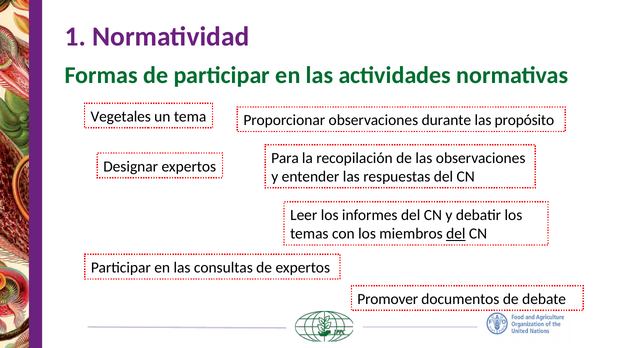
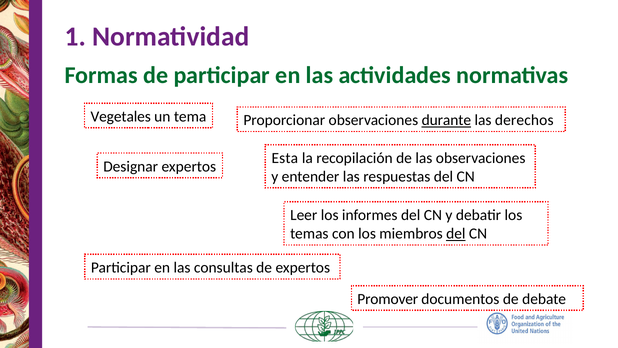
durante underline: none -> present
propósito: propósito -> derechos
Para: Para -> Esta
